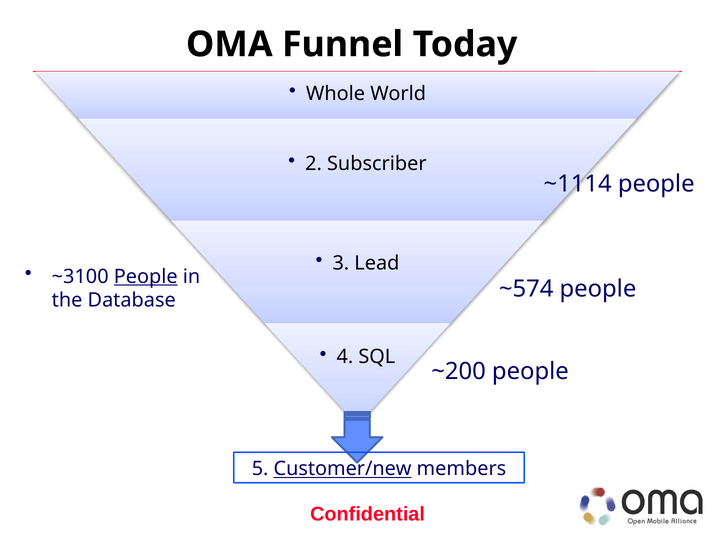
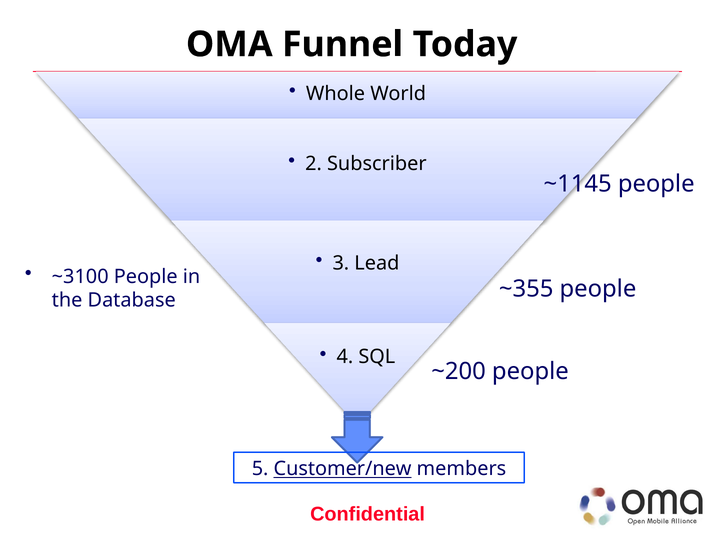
~1114: ~1114 -> ~1145
People at (146, 277) underline: present -> none
~574: ~574 -> ~355
